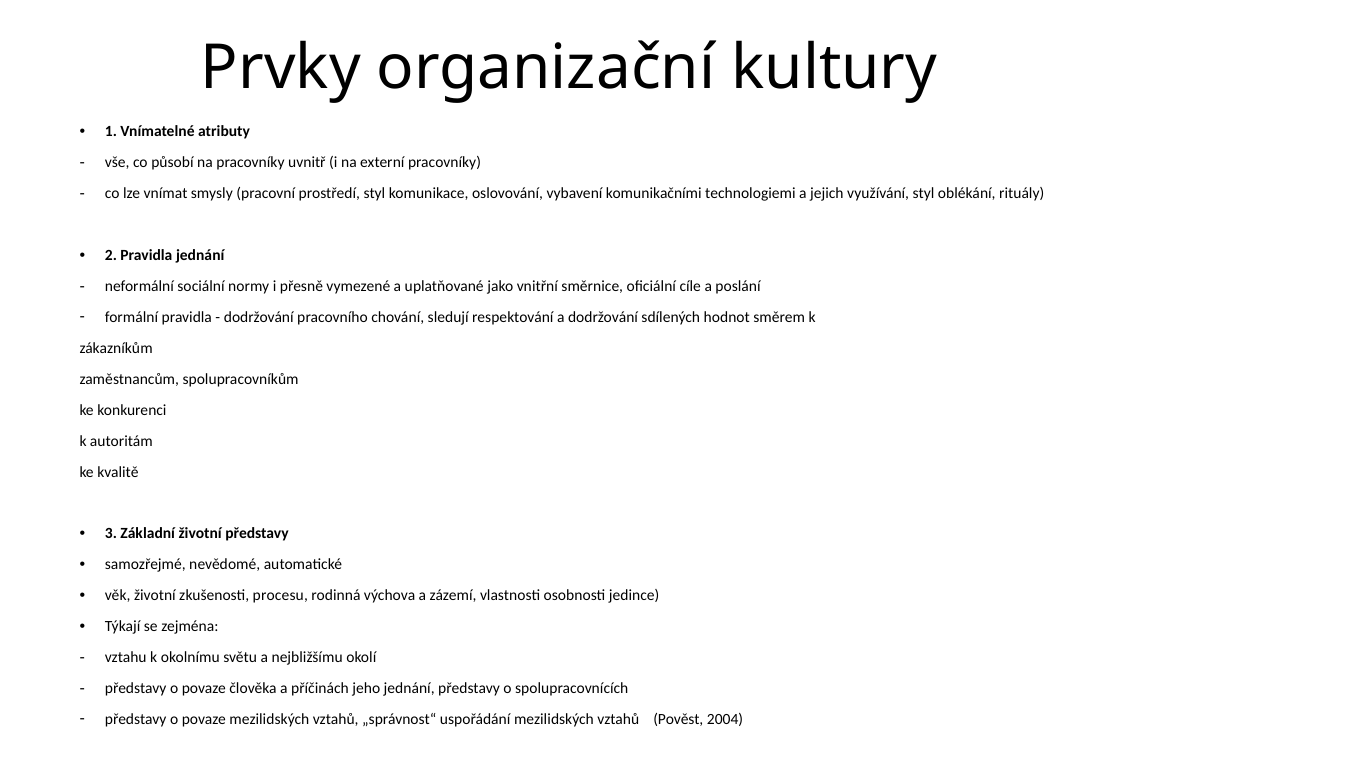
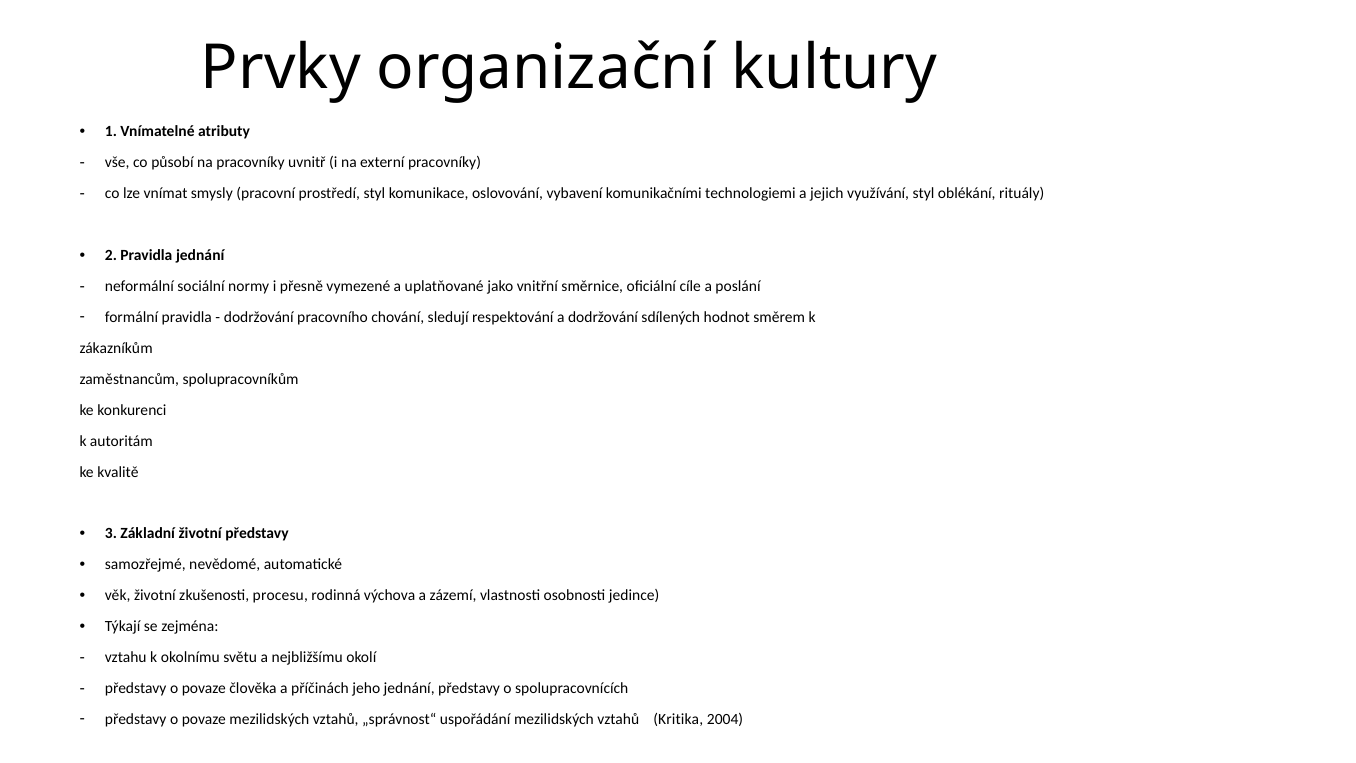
Pověst: Pověst -> Kritika
